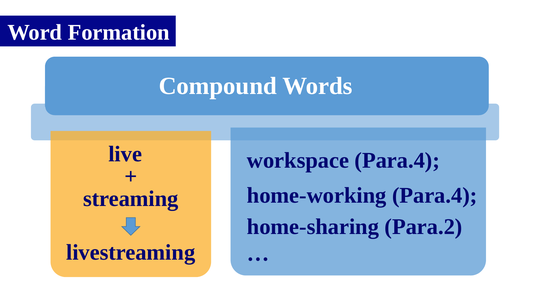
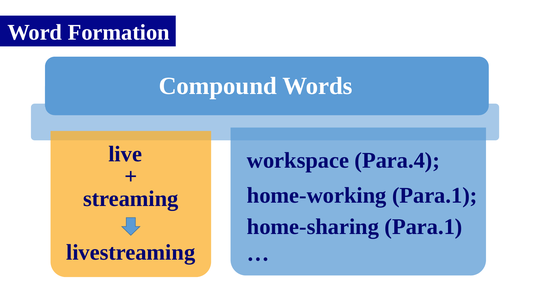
home-working Para.4: Para.4 -> Para.1
home-sharing Para.2: Para.2 -> Para.1
